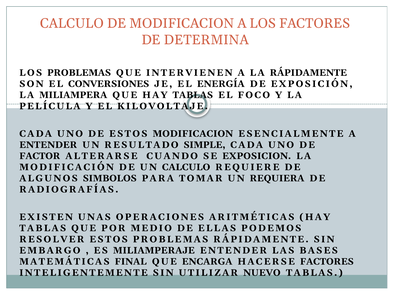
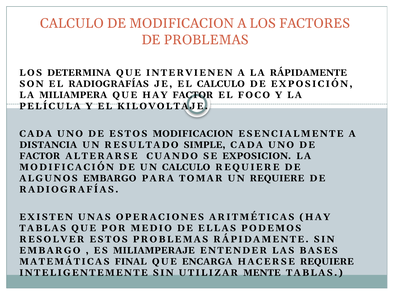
DE DETERMINA: DETERMINA -> PROBLEMAS
LOS PROBLEMAS: PROBLEMAS -> DETERMINA
EL CONVERSIONES: CONVERSIONES -> RADIOGRAFÍAS
EL ENERGÍA: ENERGÍA -> CALCULO
QUE HAY TABLAS: TABLAS -> FACTOR
ENTENDER at (48, 145): ENTENDER -> DISTANCIA
ALGUNOS SIMBOLOS: SIMBOLOS -> EMBARGO
UN REQUIERA: REQUIERA -> REQUIERE
HACERSE FACTORES: FACTORES -> REQUIERE
NUEVO: NUEVO -> MENTE
